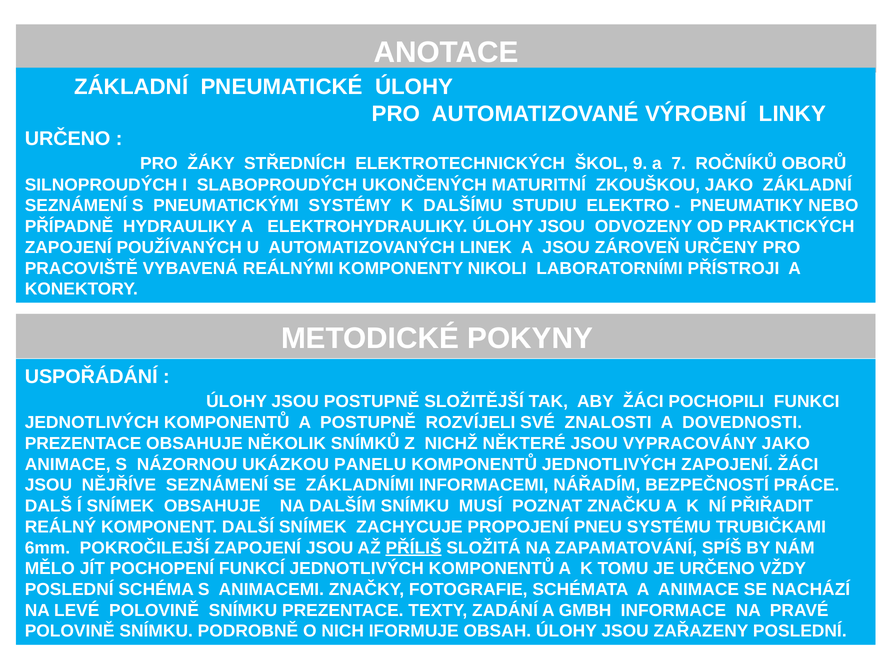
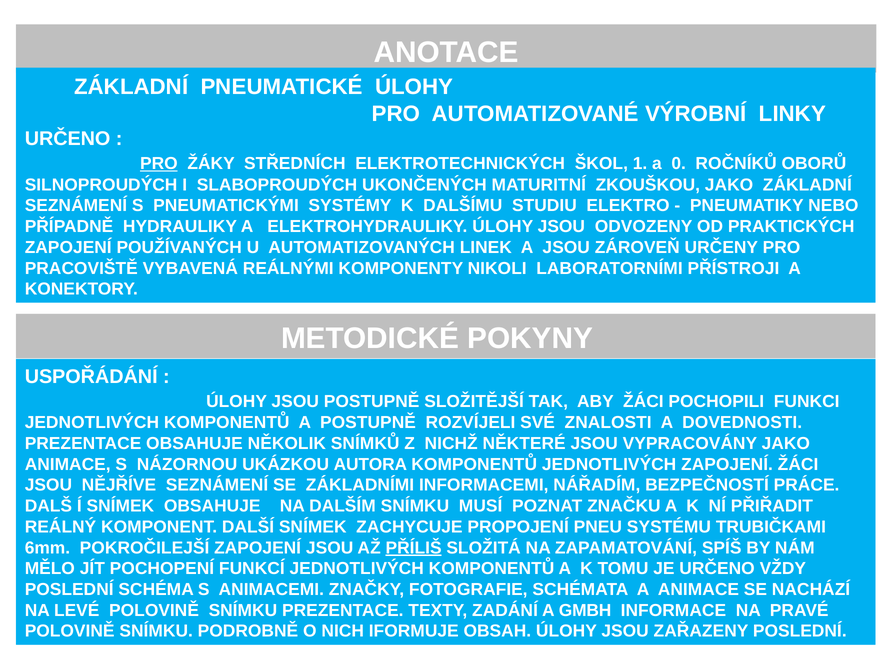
PRO at (159, 163) underline: none -> present
9: 9 -> 1
7: 7 -> 0
PANELU: PANELU -> AUTORA
